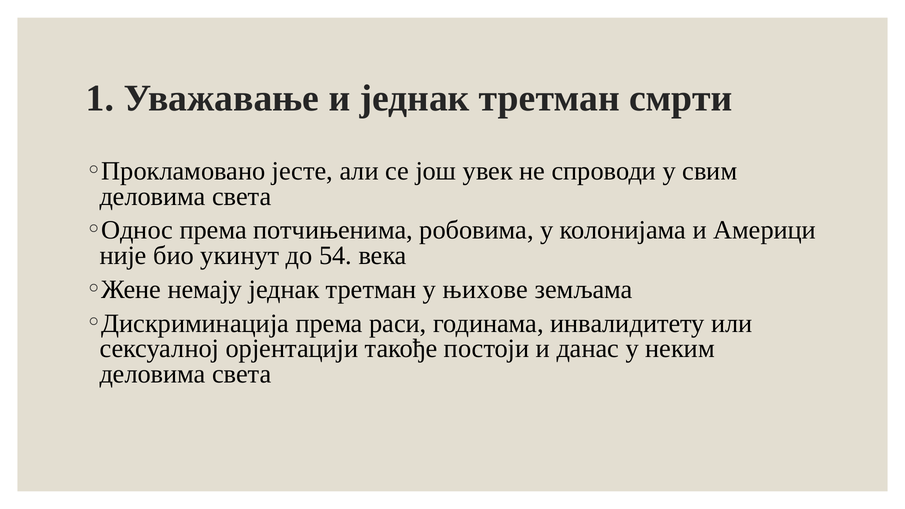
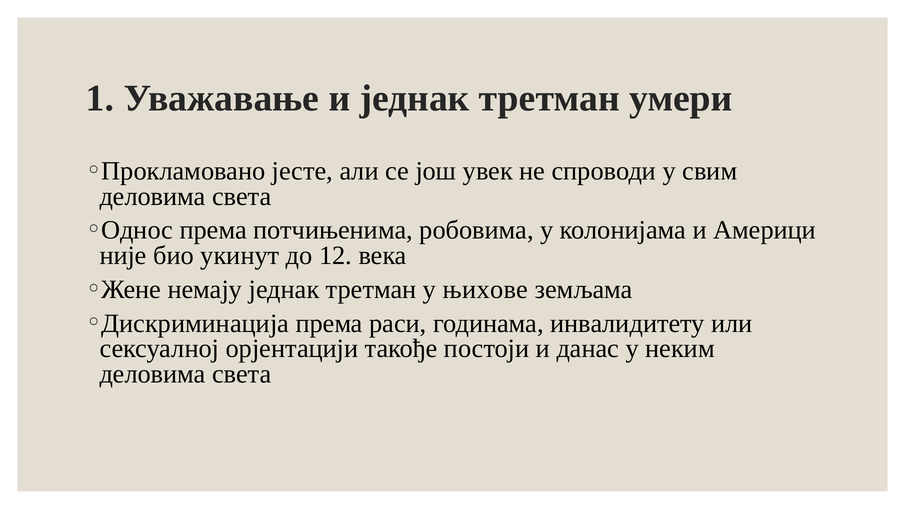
смрти: смрти -> умери
54: 54 -> 12
